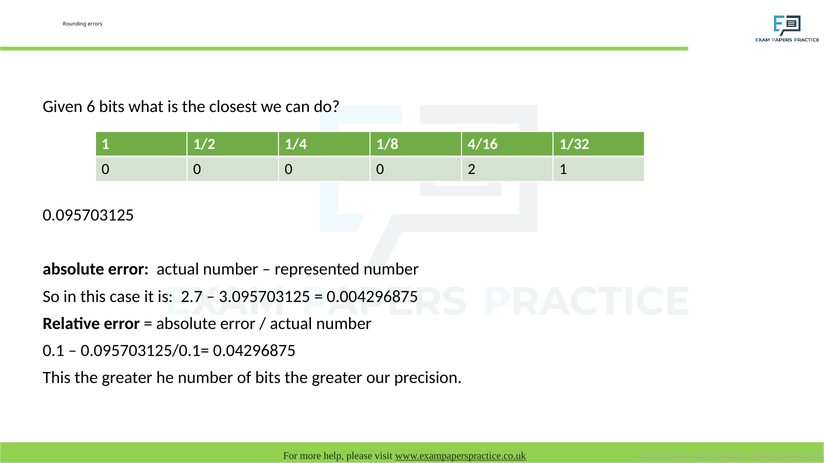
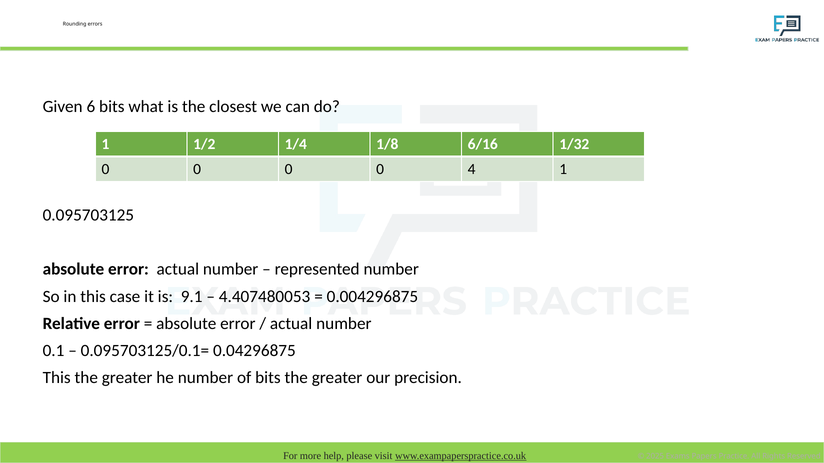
4/16: 4/16 -> 6/16
2: 2 -> 4
2.7: 2.7 -> 9.1
3.095703125: 3.095703125 -> 4.407480053
